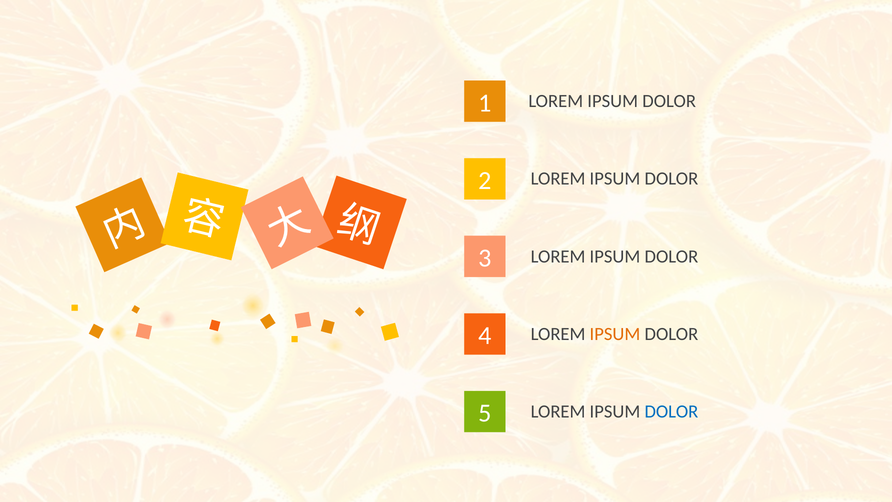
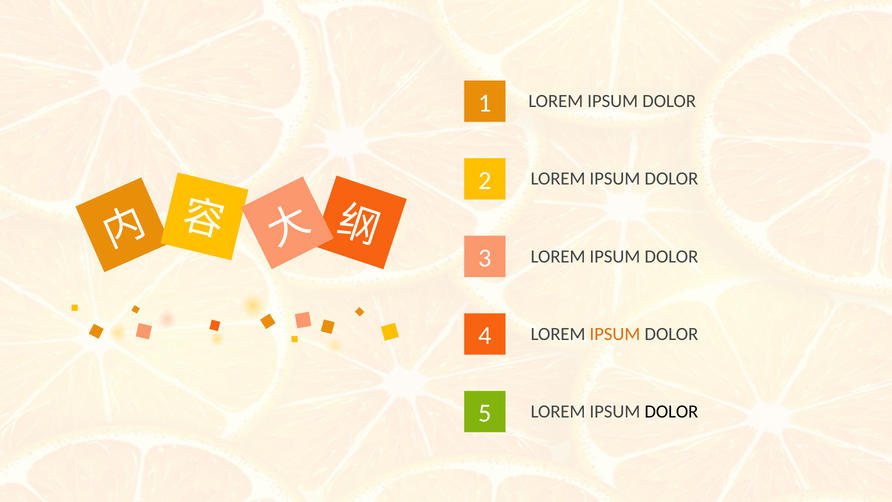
DOLOR at (671, 411) colour: blue -> black
